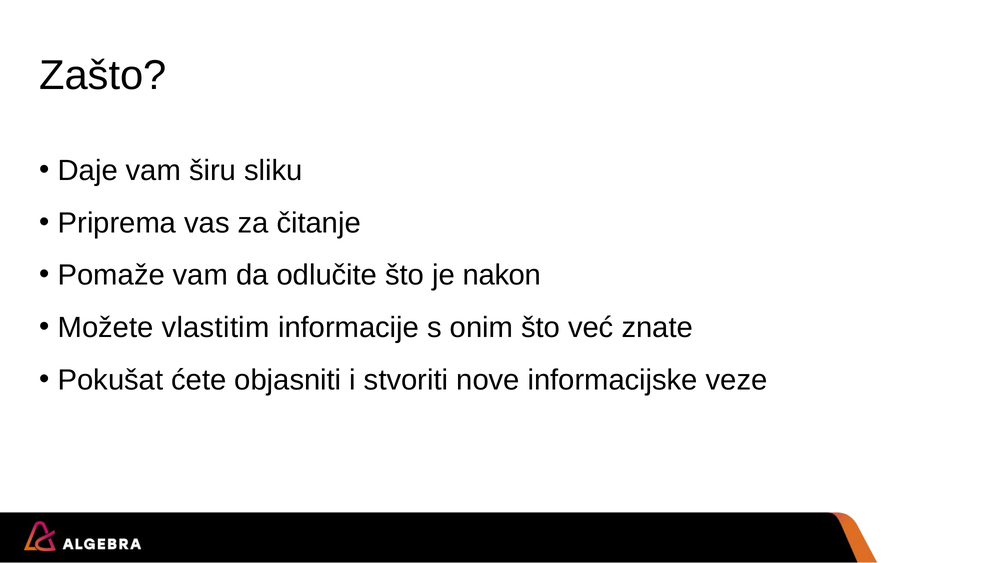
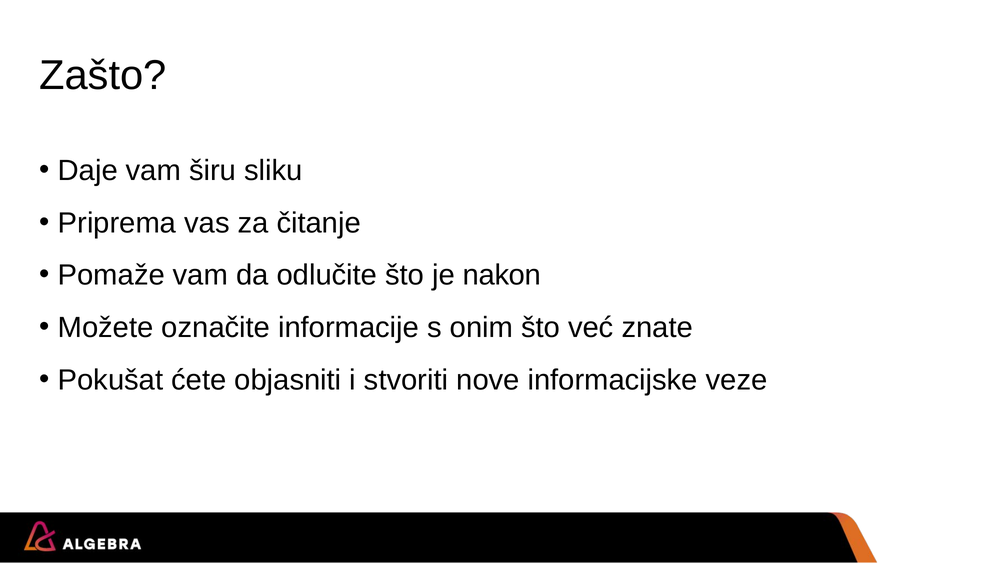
vlastitim: vlastitim -> označite
